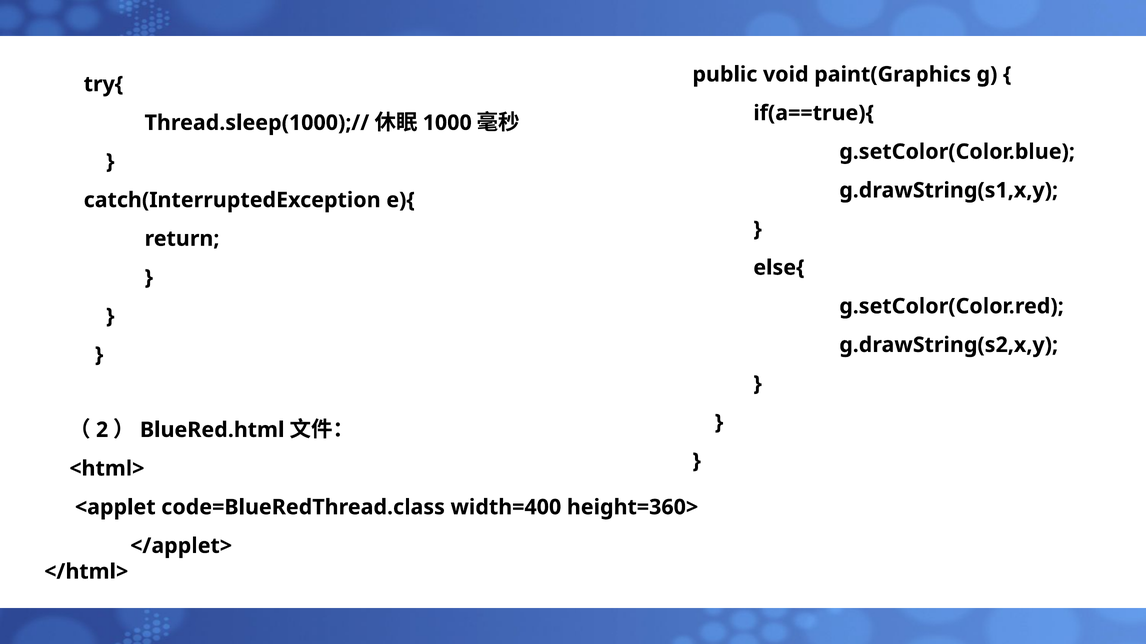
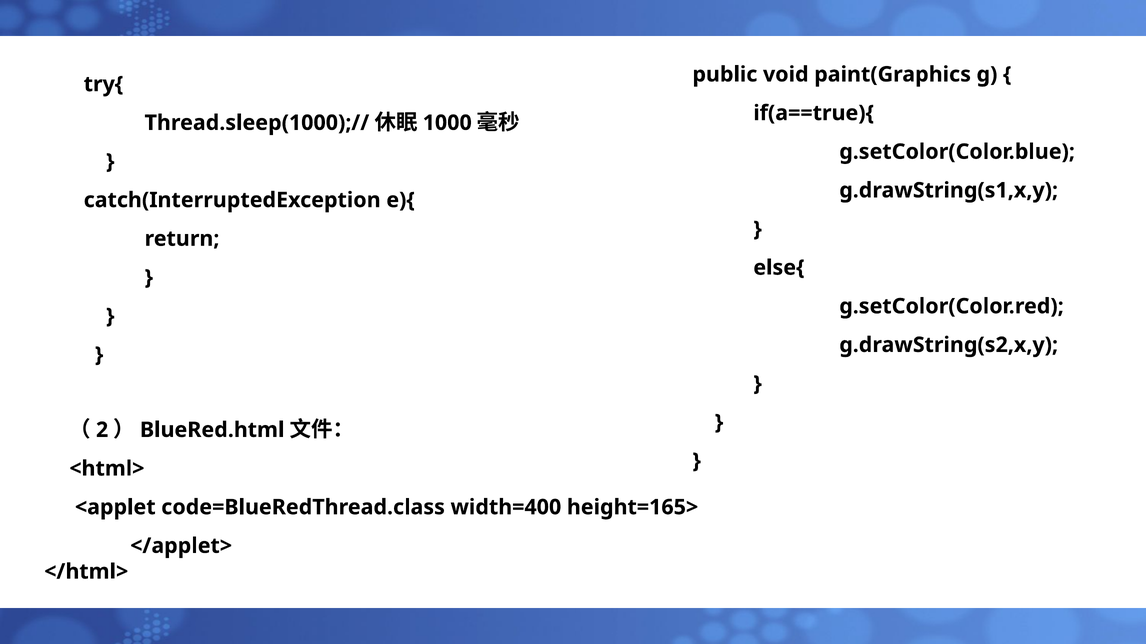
height=360>: height=360> -> height=165>
